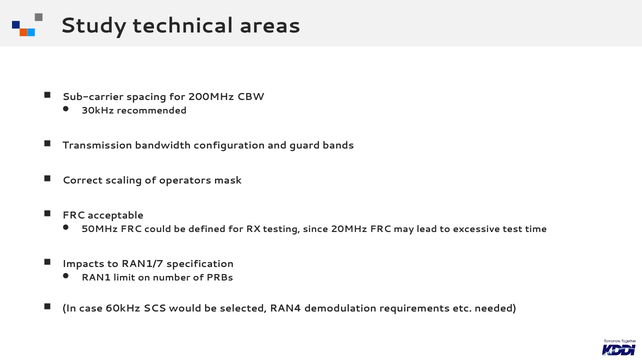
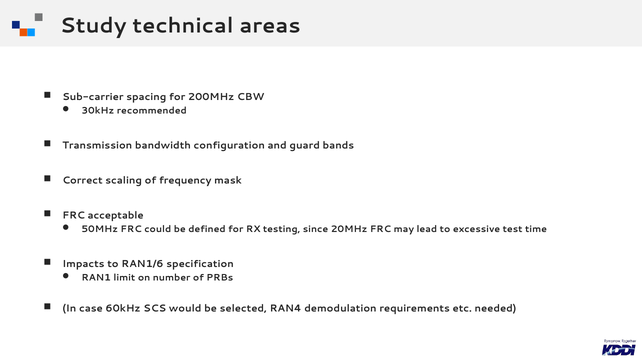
operators: operators -> frequency
RAN1/7: RAN1/7 -> RAN1/6
